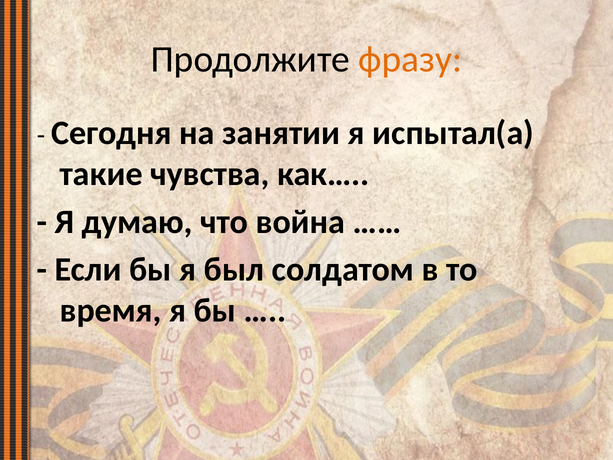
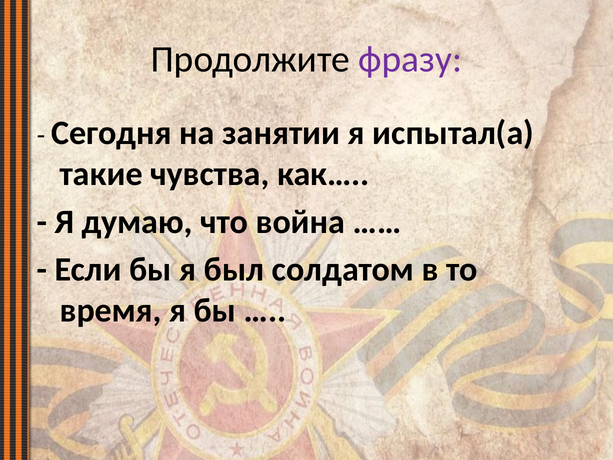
фразу colour: orange -> purple
